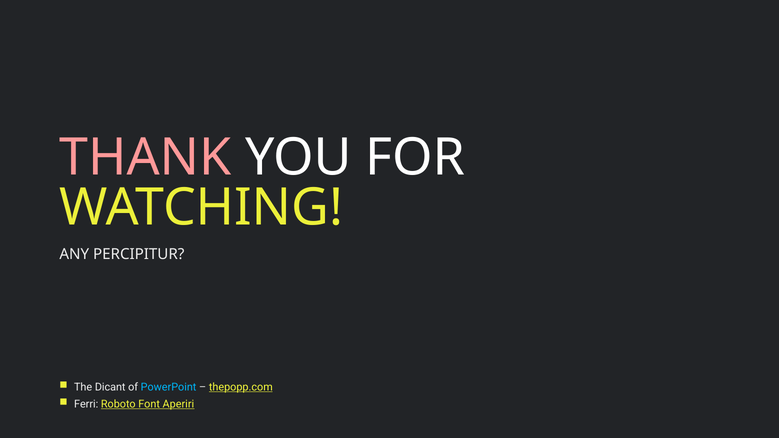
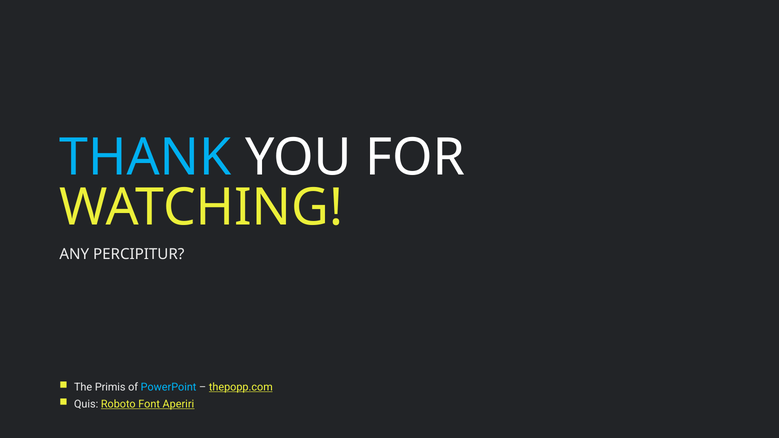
THANK colour: pink -> light blue
Dicant: Dicant -> Primis
Ferri: Ferri -> Quis
